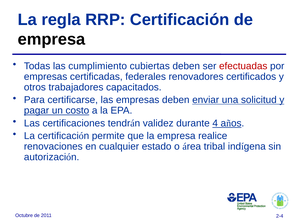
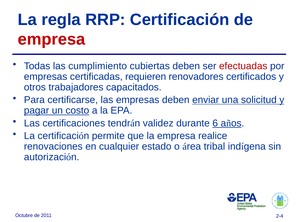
empresa at (52, 39) colour: black -> red
federales: federales -> requieren
4: 4 -> 6
